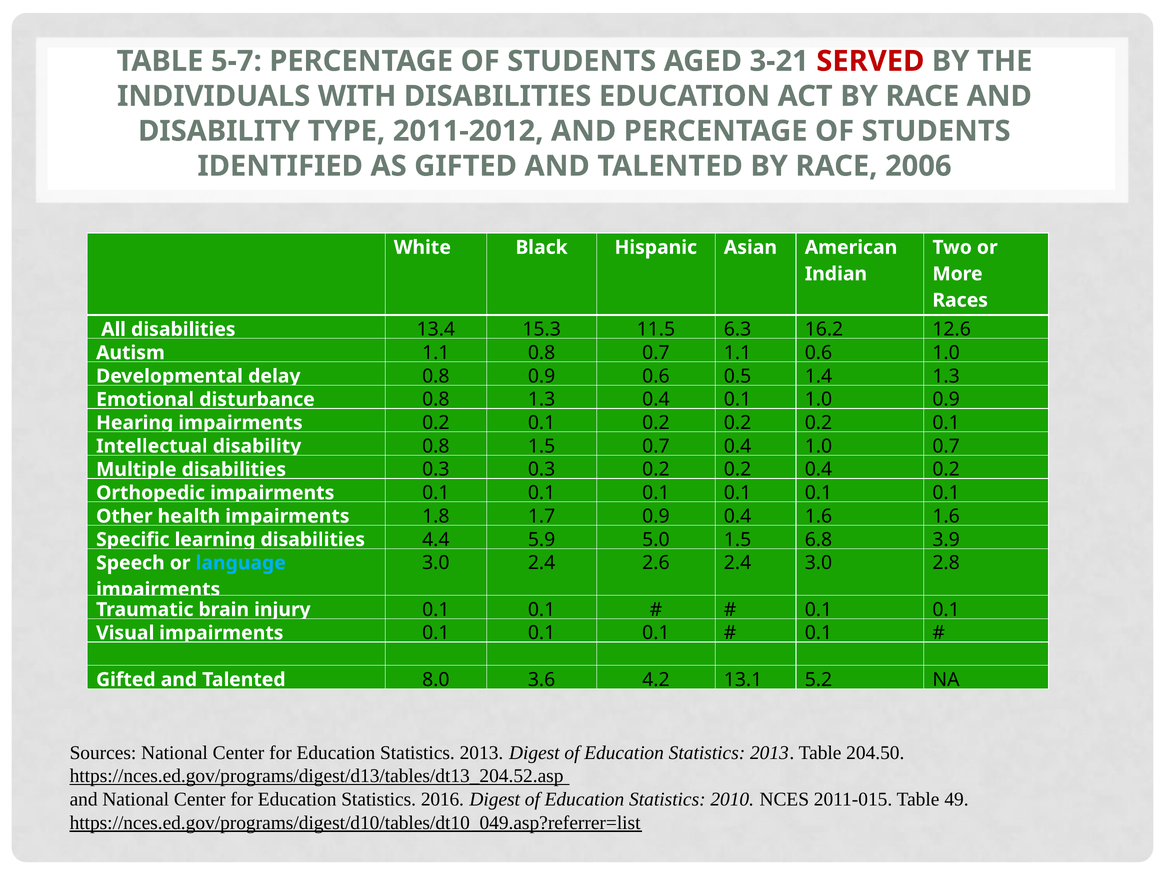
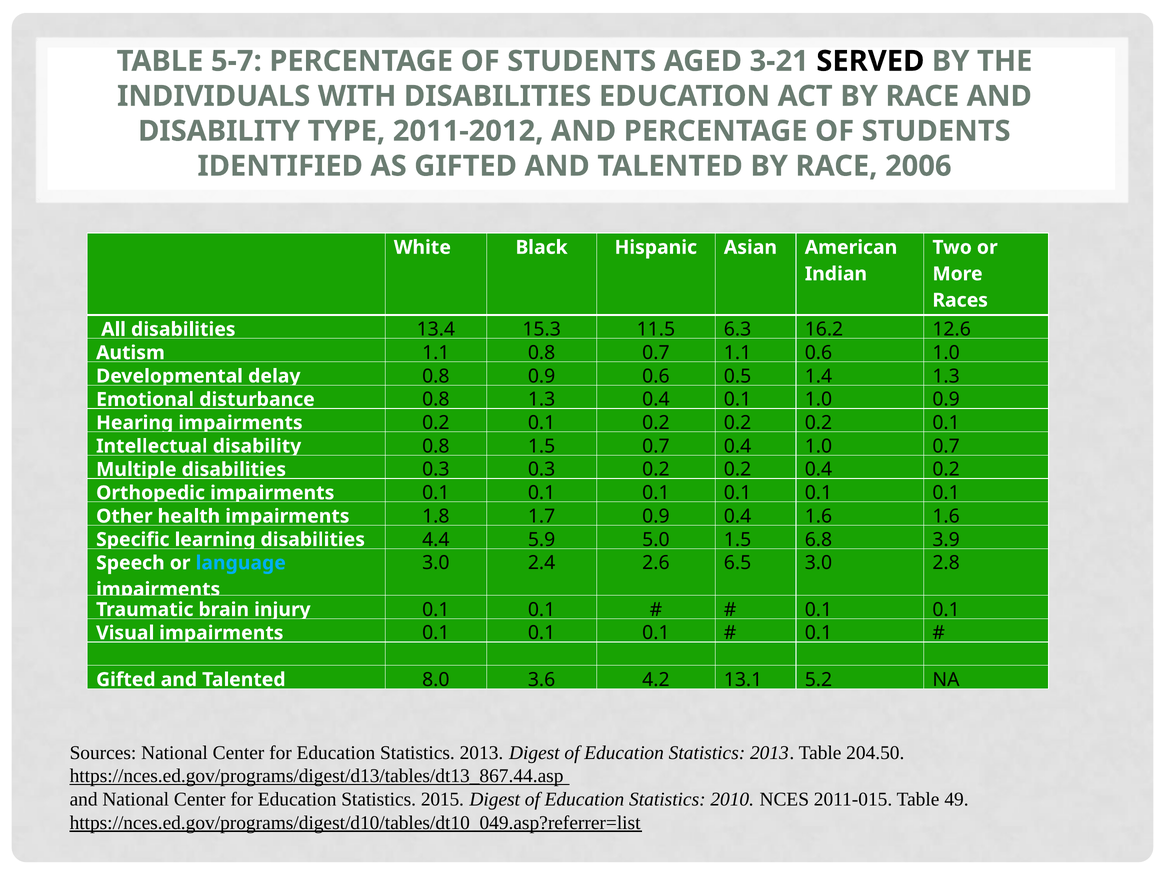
SERVED colour: red -> black
2.6 2.4: 2.4 -> 6.5
https://nces.ed.gov/programs/digest/d13/tables/dt13_204.52.asp: https://nces.ed.gov/programs/digest/d13/tables/dt13_204.52.asp -> https://nces.ed.gov/programs/digest/d13/tables/dt13_867.44.asp
2016: 2016 -> 2015
